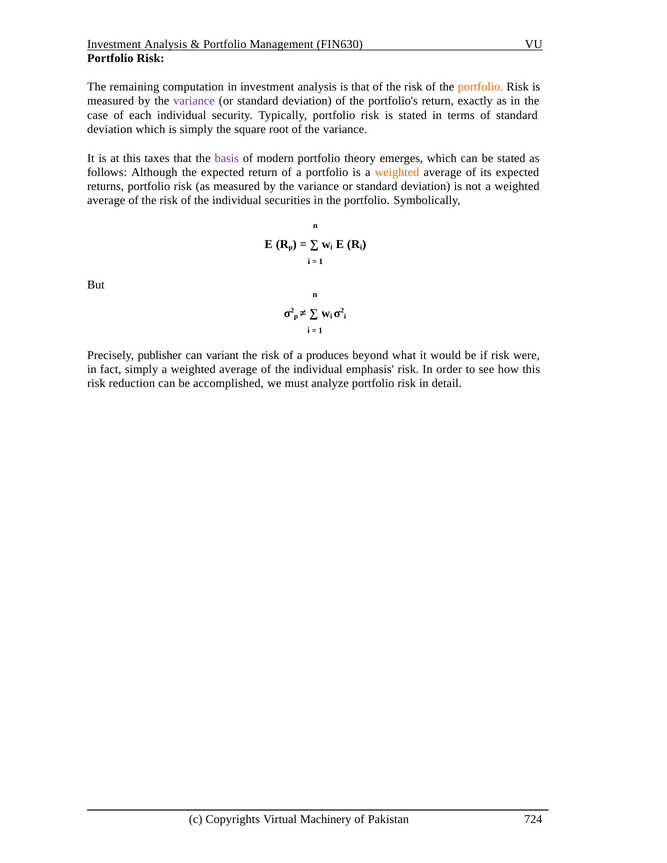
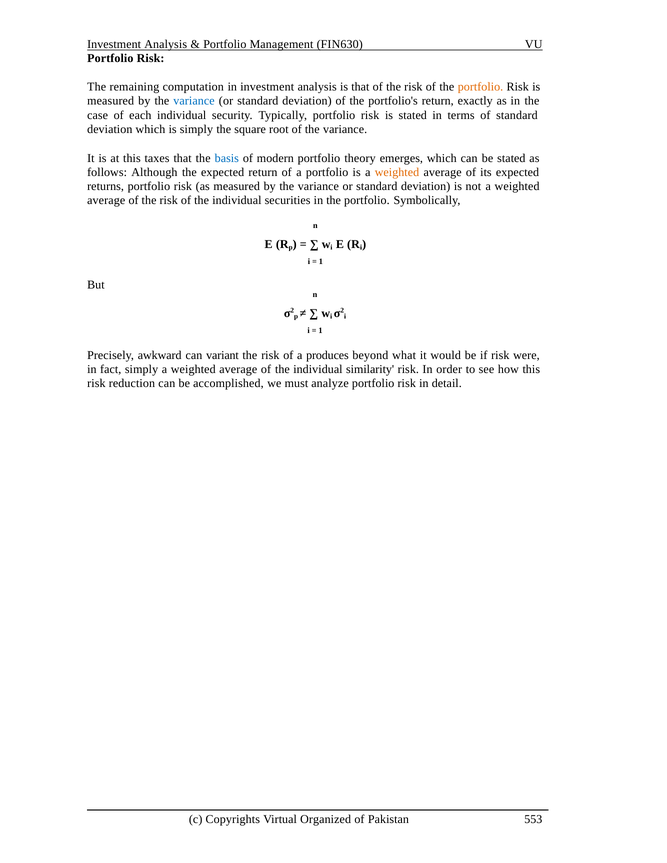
variance at (194, 101) colour: purple -> blue
basis colour: purple -> blue
publisher: publisher -> awkward
emphasis: emphasis -> similarity
Machinery: Machinery -> Organized
724: 724 -> 553
